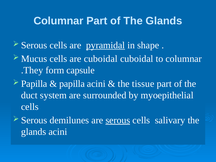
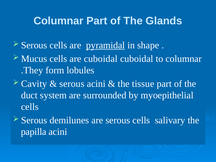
capsule: capsule -> lobules
Papilla at (34, 84): Papilla -> Cavity
papilla at (72, 84): papilla -> serous
serous at (118, 120) underline: present -> none
glands at (34, 132): glands -> papilla
